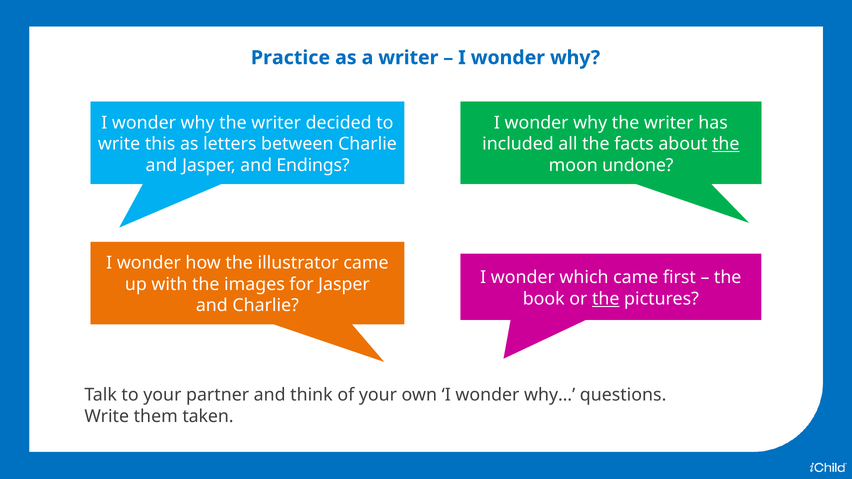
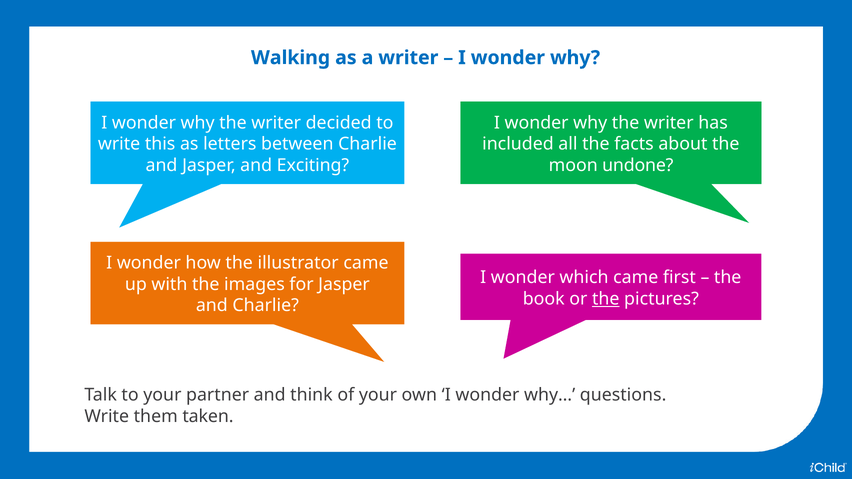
Practice: Practice -> Walking
the at (726, 144) underline: present -> none
Endings: Endings -> Exciting
